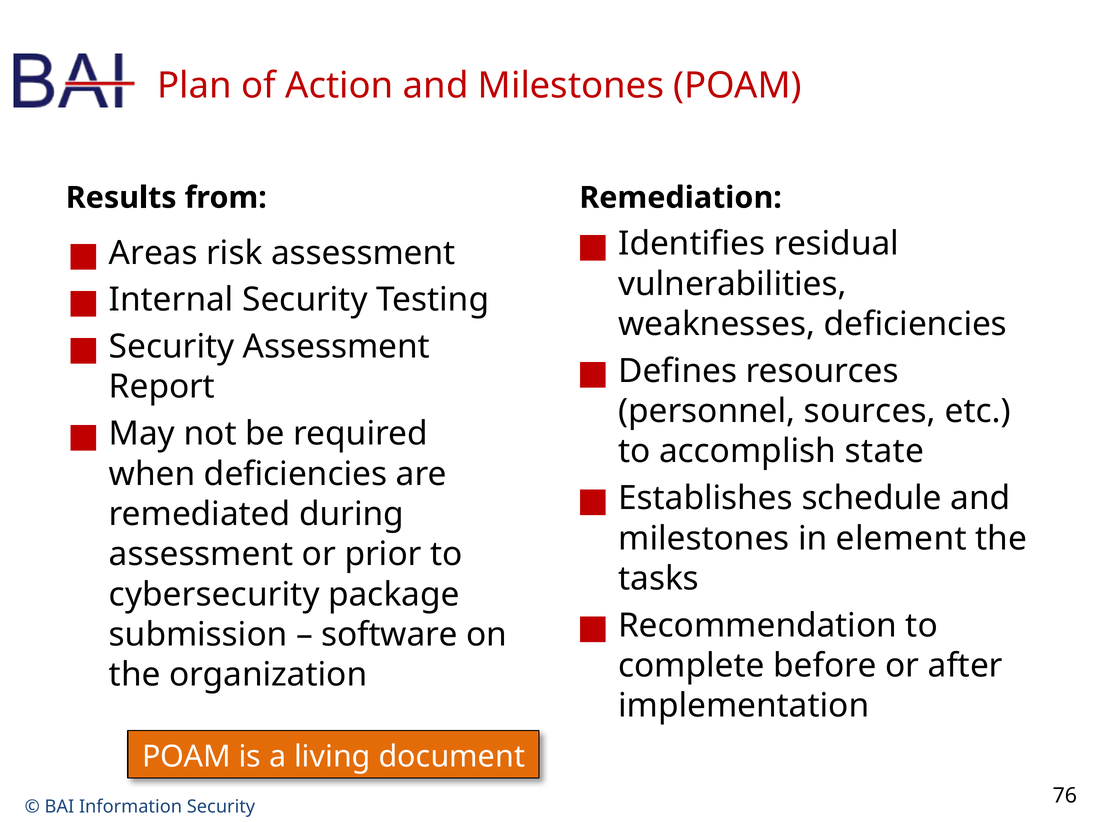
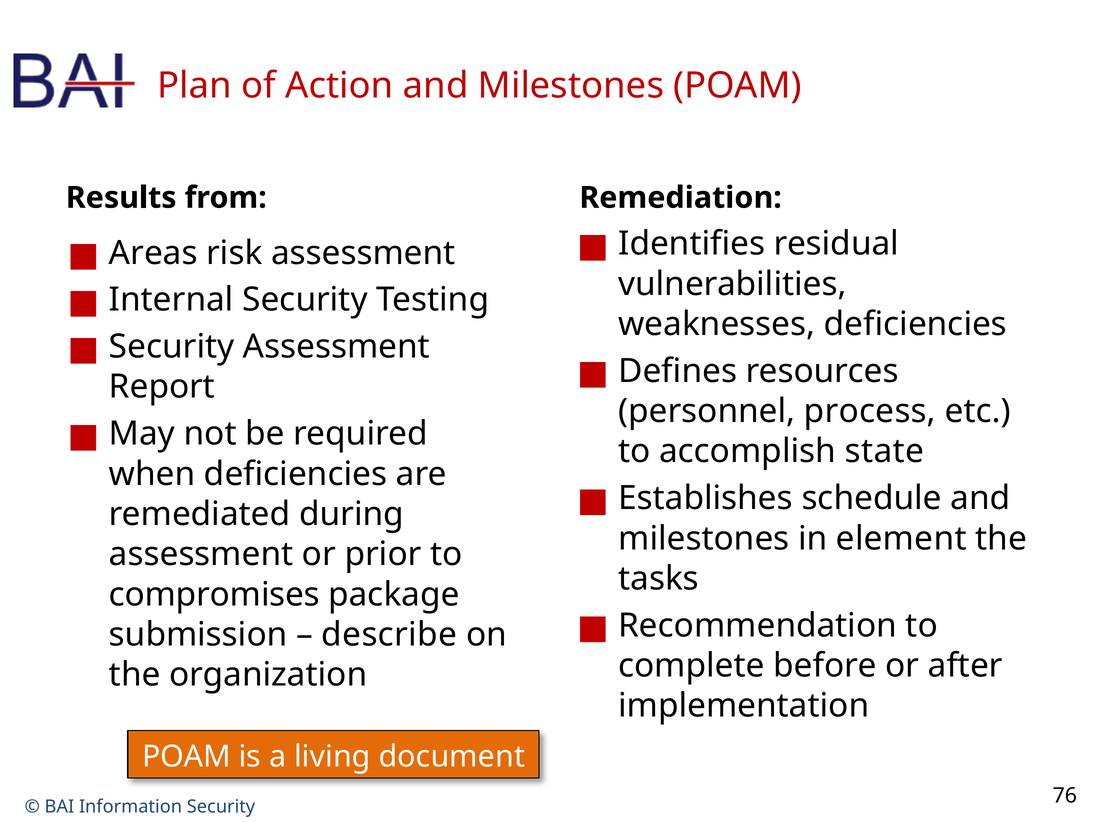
sources: sources -> process
cybersecurity: cybersecurity -> compromises
software: software -> describe
